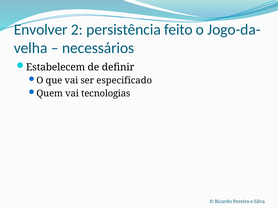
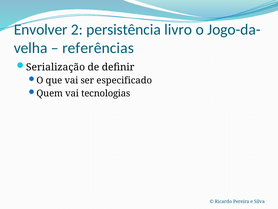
feito: feito -> livro
necessários: necessários -> referências
Estabelecem: Estabelecem -> Serialização
